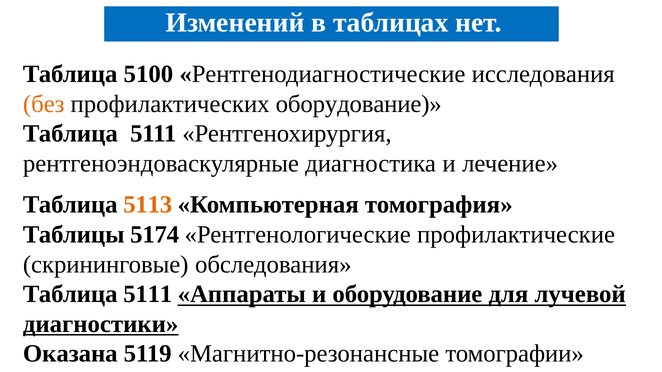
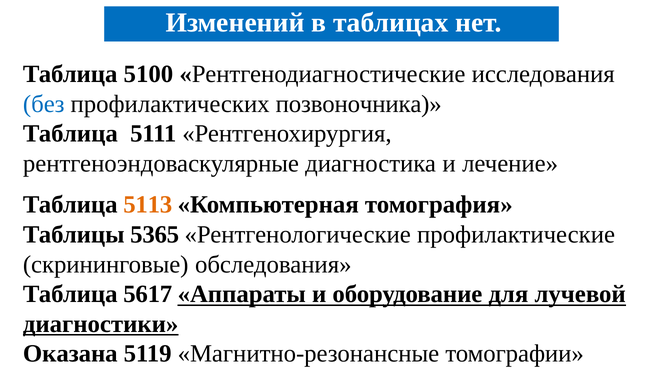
без colour: orange -> blue
профилактических оборудование: оборудование -> позвоночника
5174: 5174 -> 5365
5111 at (148, 294): 5111 -> 5617
